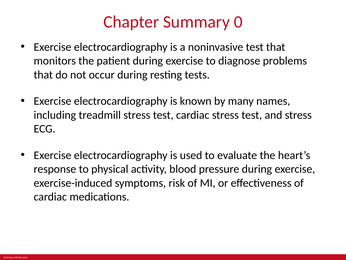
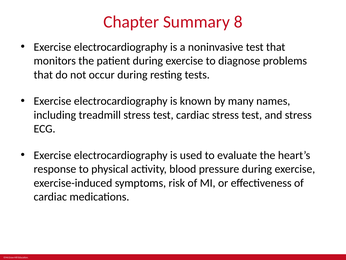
0: 0 -> 8
